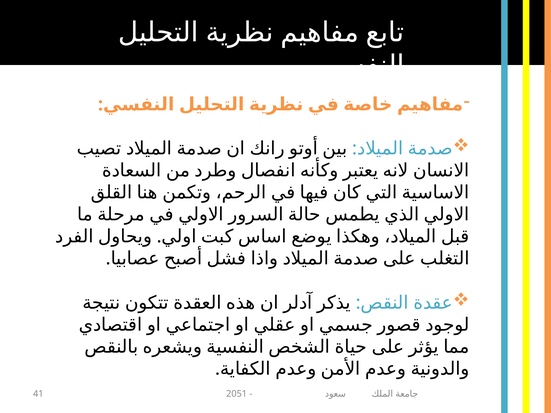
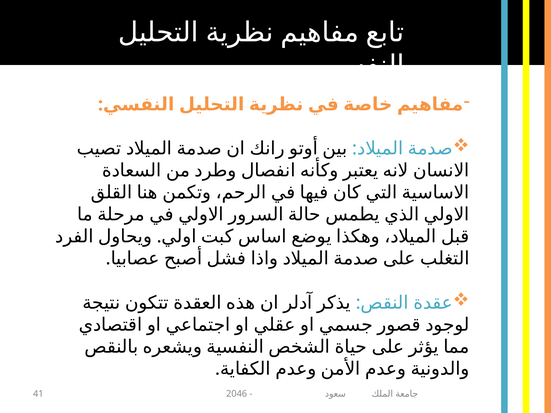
2051: 2051 -> 2046
